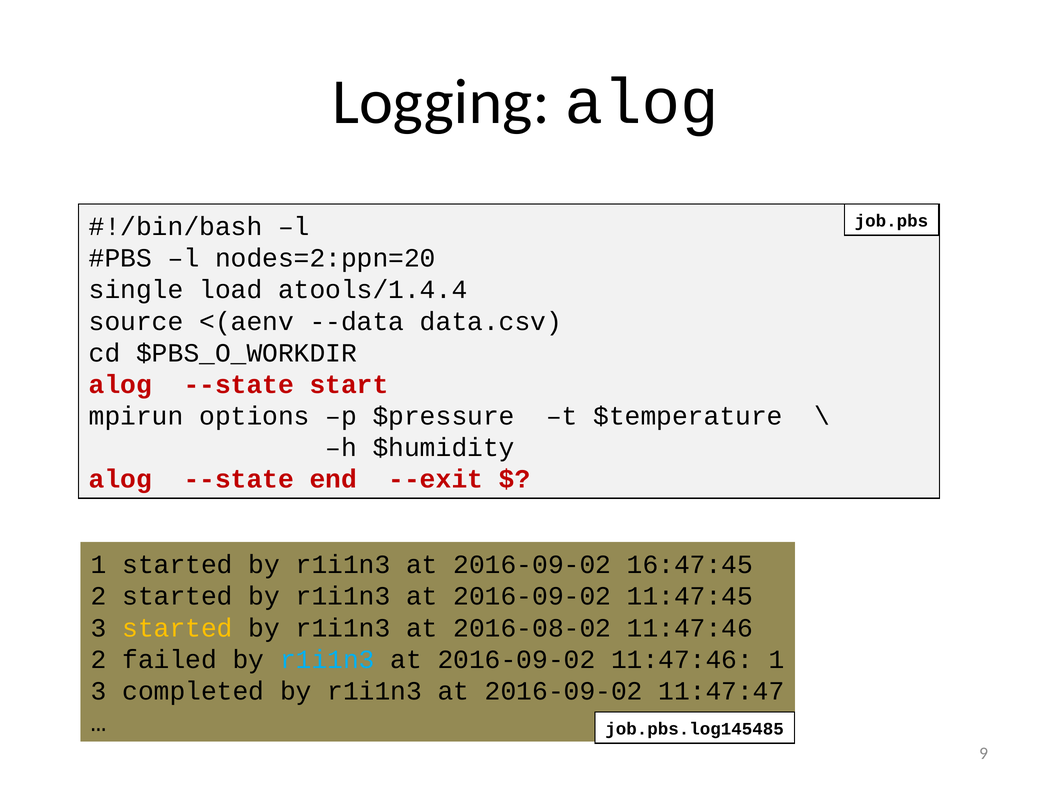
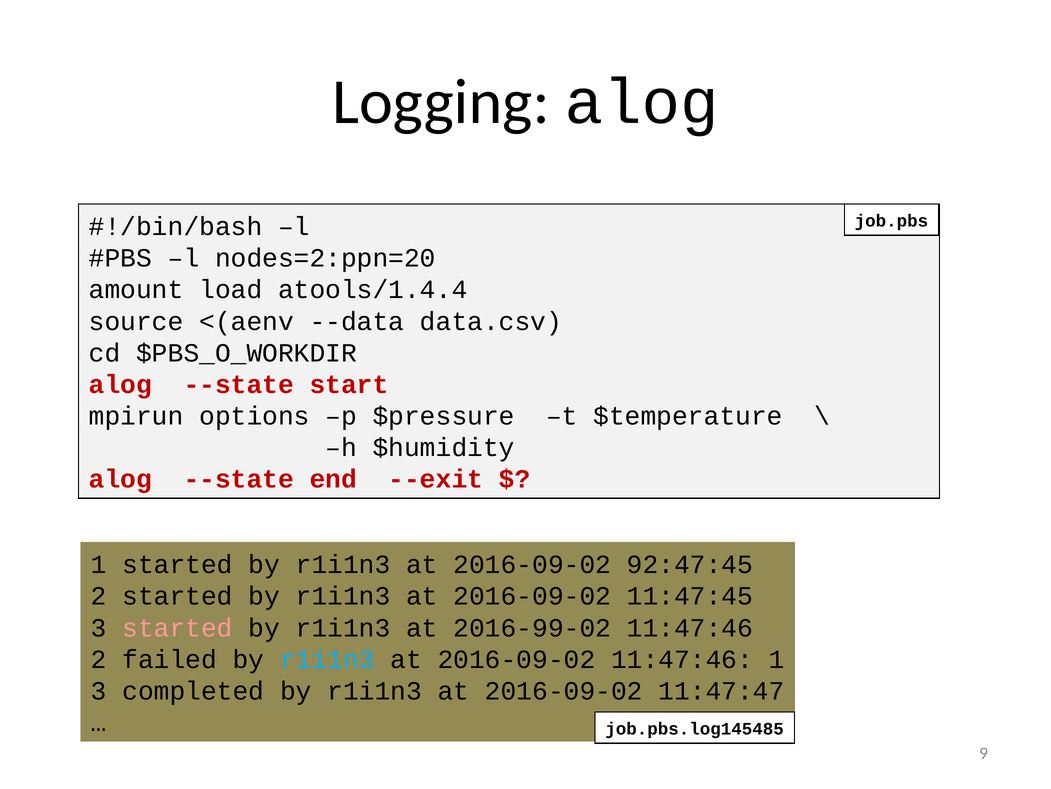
single: single -> amount
16:47:45: 16:47:45 -> 92:47:45
started at (178, 627) colour: yellow -> pink
2016-08-02: 2016-08-02 -> 2016-99-02
